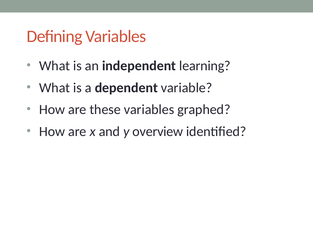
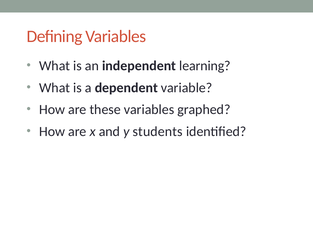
overview: overview -> students
